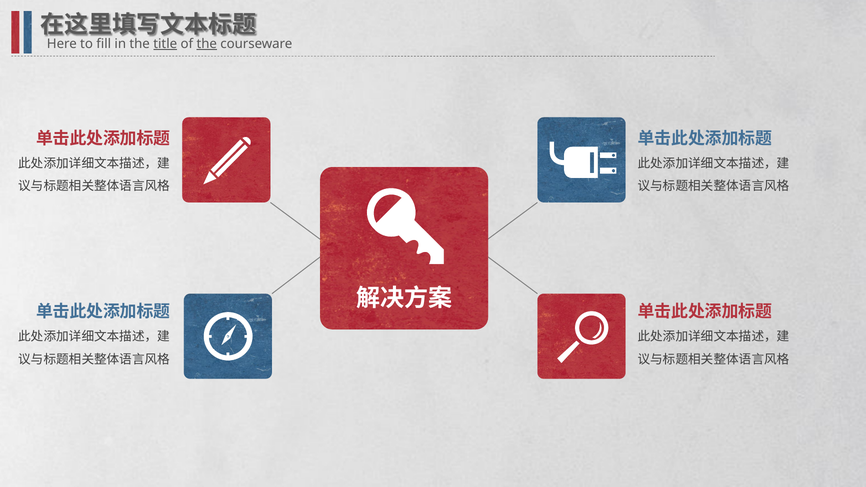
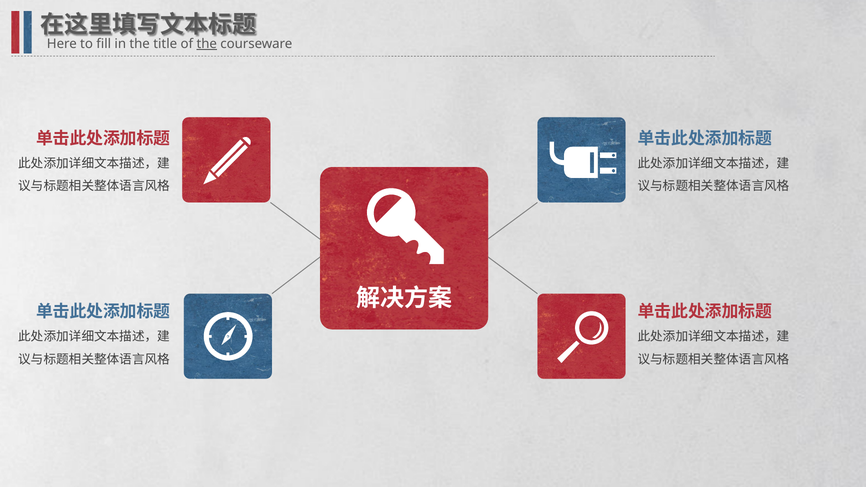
title underline: present -> none
